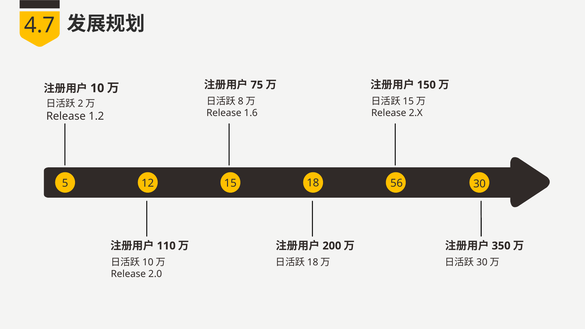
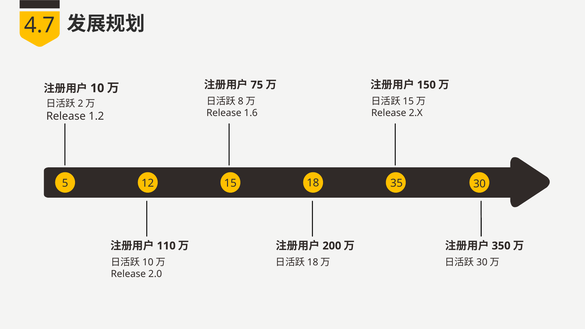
56: 56 -> 35
